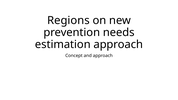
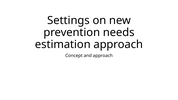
Regions: Regions -> Settings
